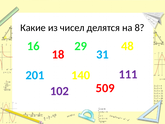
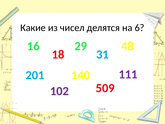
8: 8 -> 6
